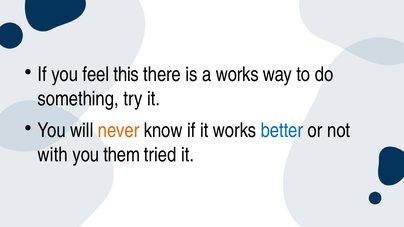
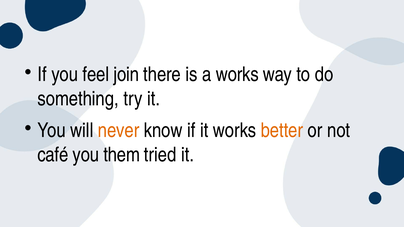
this: this -> join
better colour: blue -> orange
with: with -> café
